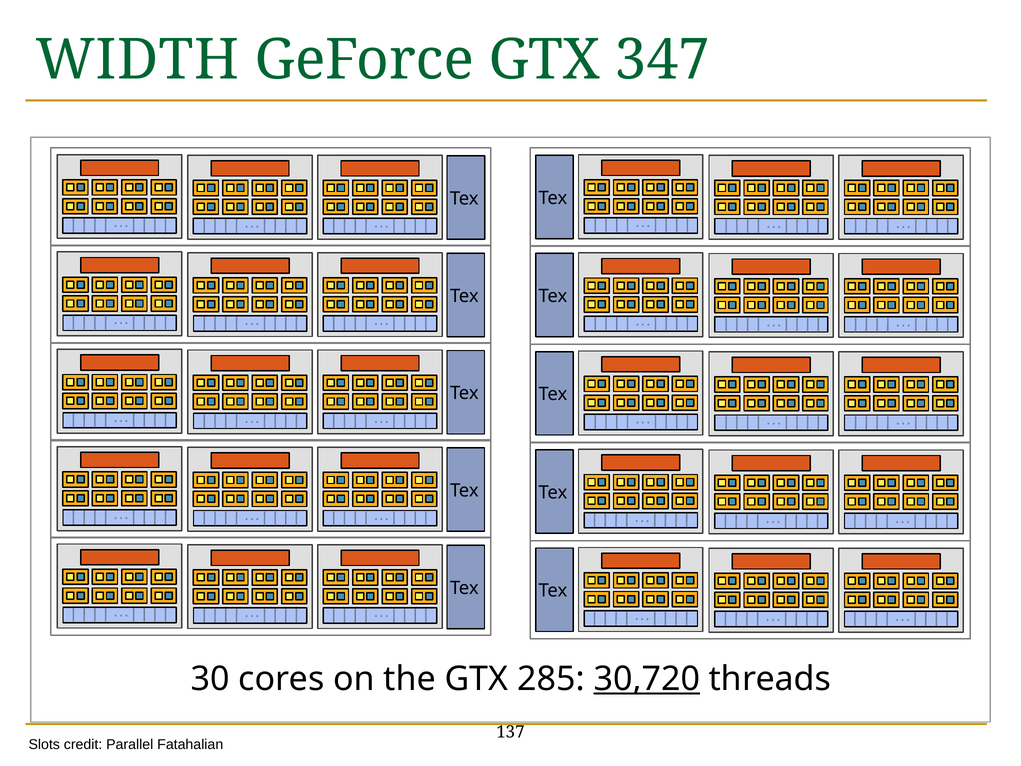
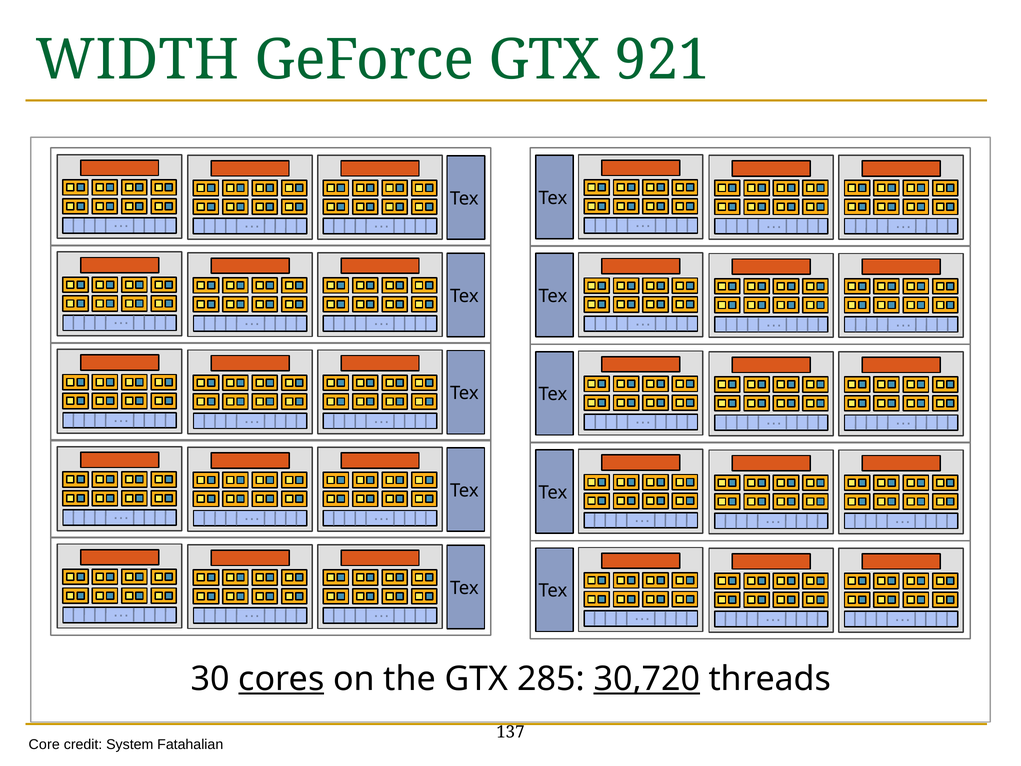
347: 347 -> 921
cores underline: none -> present
Slots: Slots -> Core
Parallel: Parallel -> System
